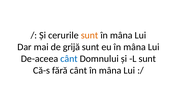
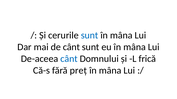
sunt at (90, 35) colour: orange -> blue
de grijă: grijă -> cânt
L sunt: sunt -> frică
fără cânt: cânt -> preț
